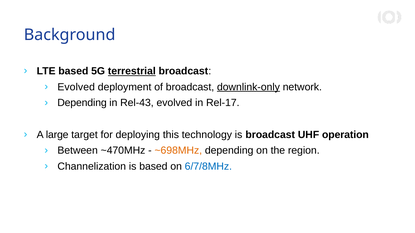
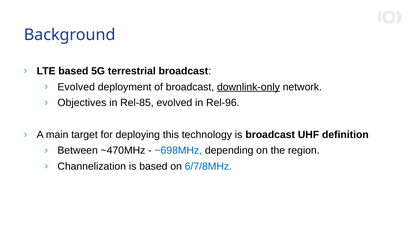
terrestrial underline: present -> none
Depending at (82, 103): Depending -> Objectives
Rel-43: Rel-43 -> Rel-85
Rel-17: Rel-17 -> Rel-96
large: large -> main
operation: operation -> definition
~698MHz colour: orange -> blue
